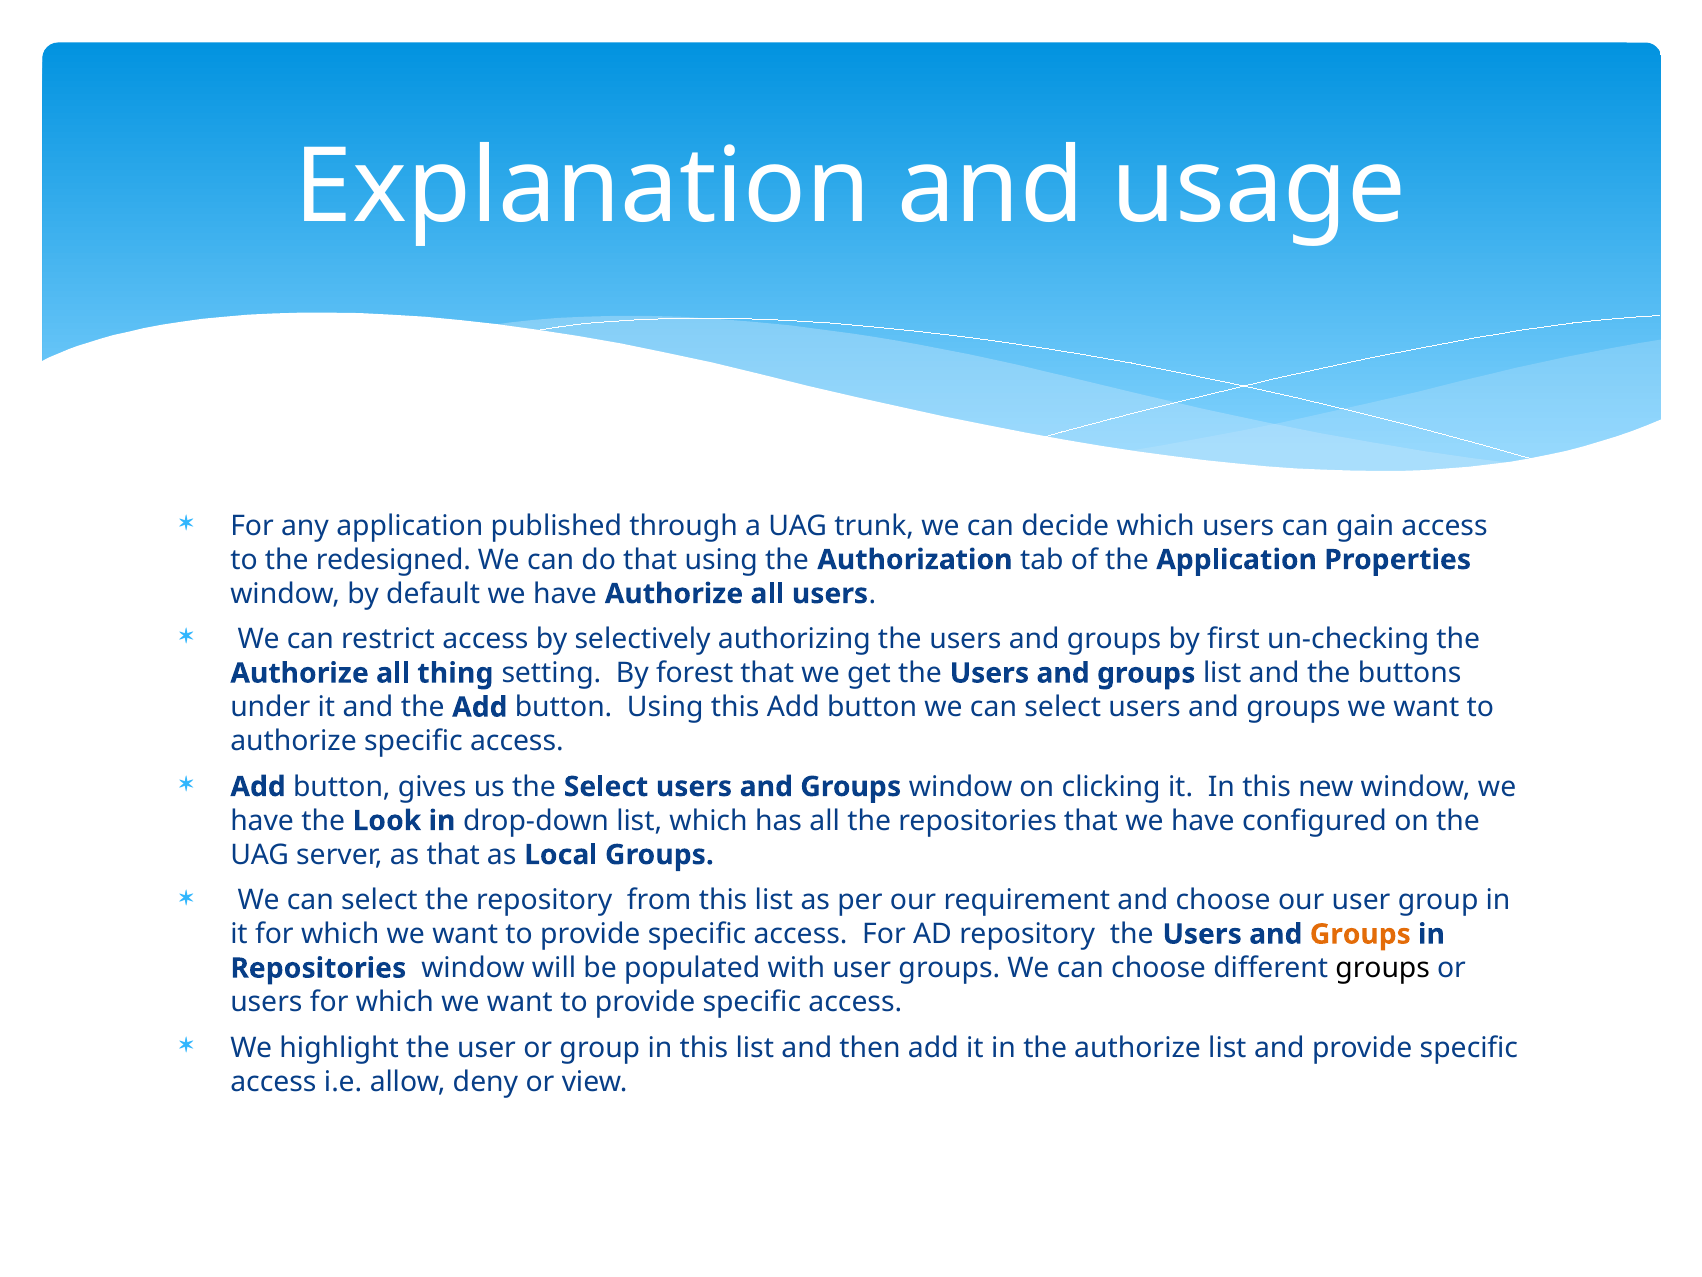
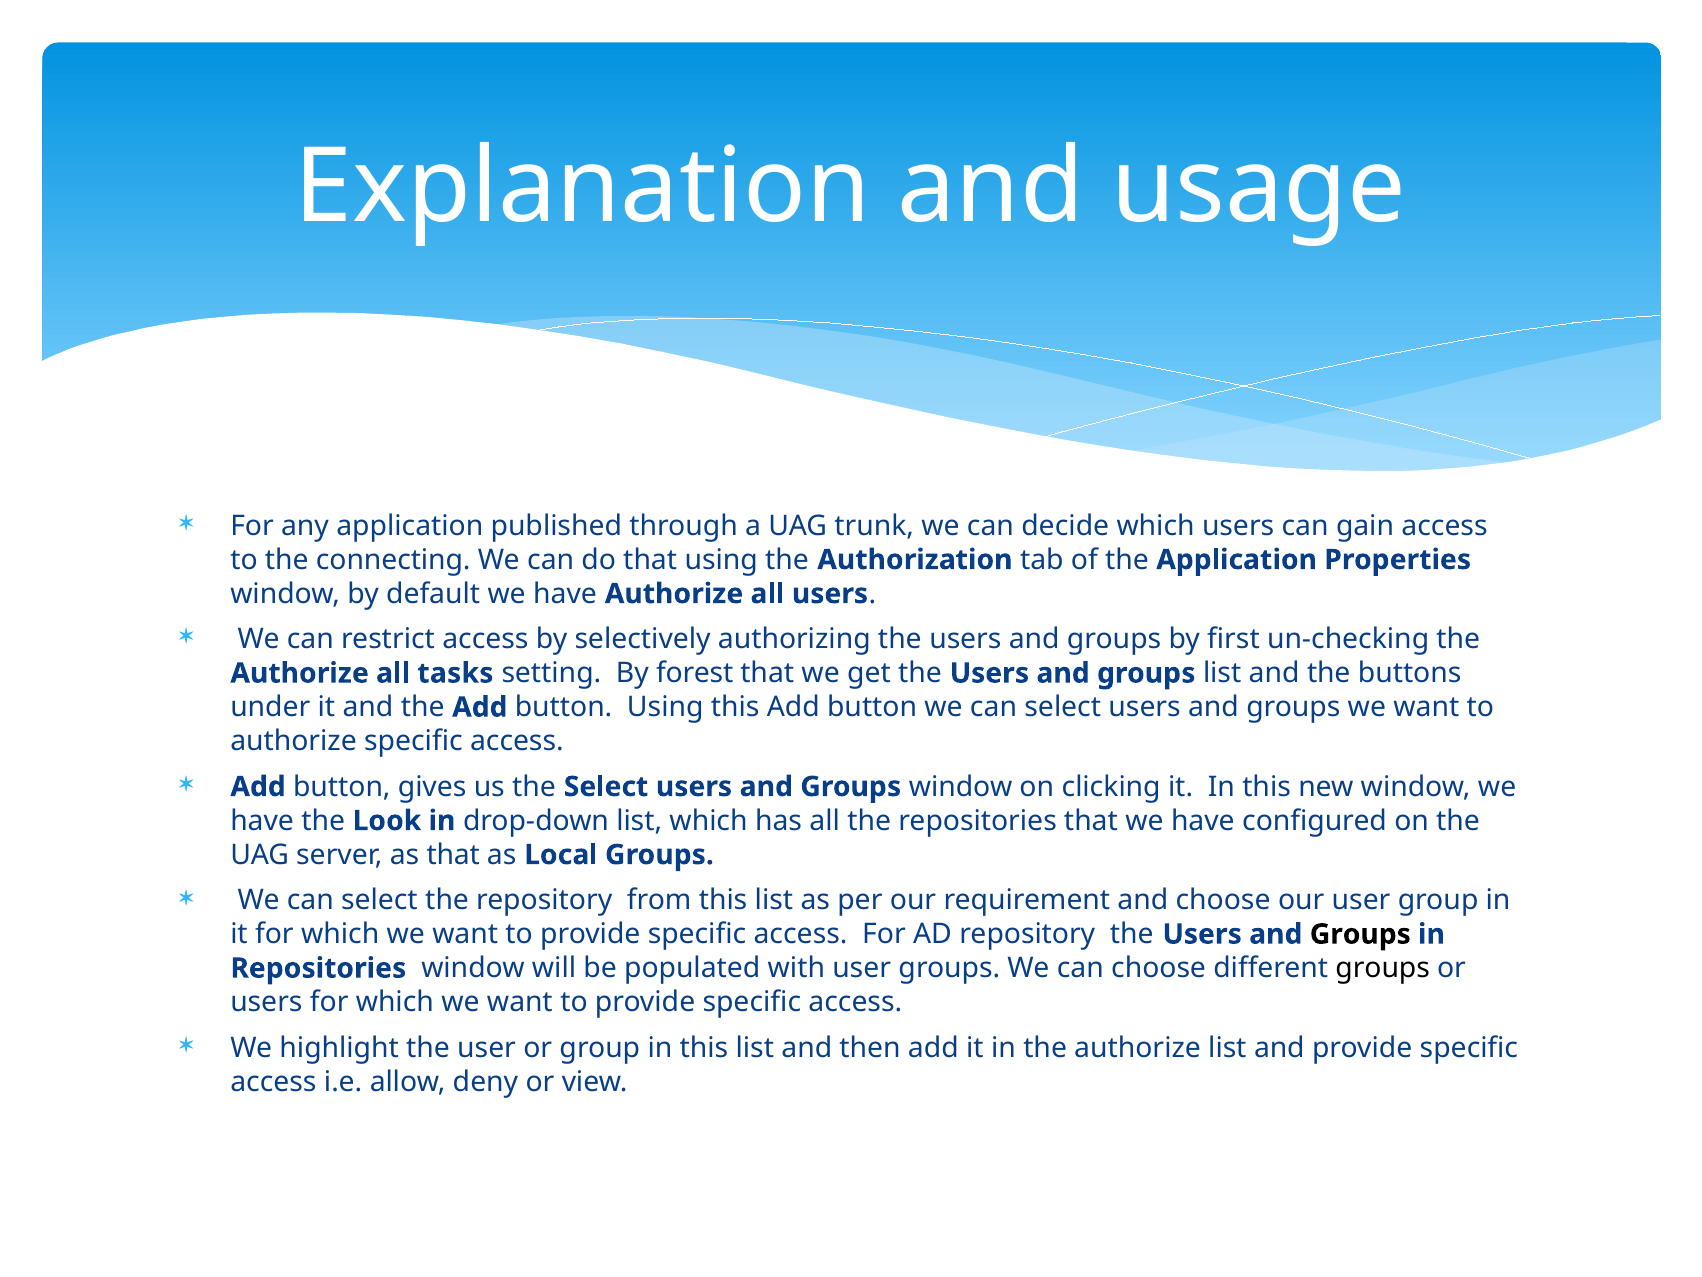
redesigned: redesigned -> connecting
thing: thing -> tasks
Groups at (1360, 934) colour: orange -> black
